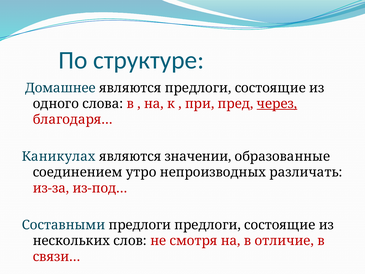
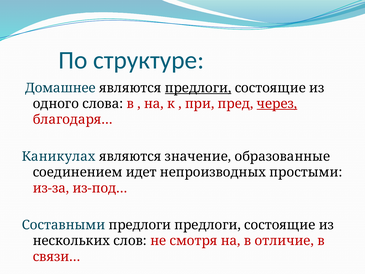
предлоги at (198, 88) underline: none -> present
значении: значении -> значение
утро: утро -> идет
различать: различать -> простыми
